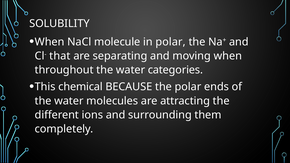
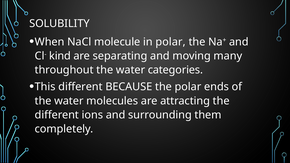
that: that -> kind
moving when: when -> many
This chemical: chemical -> different
